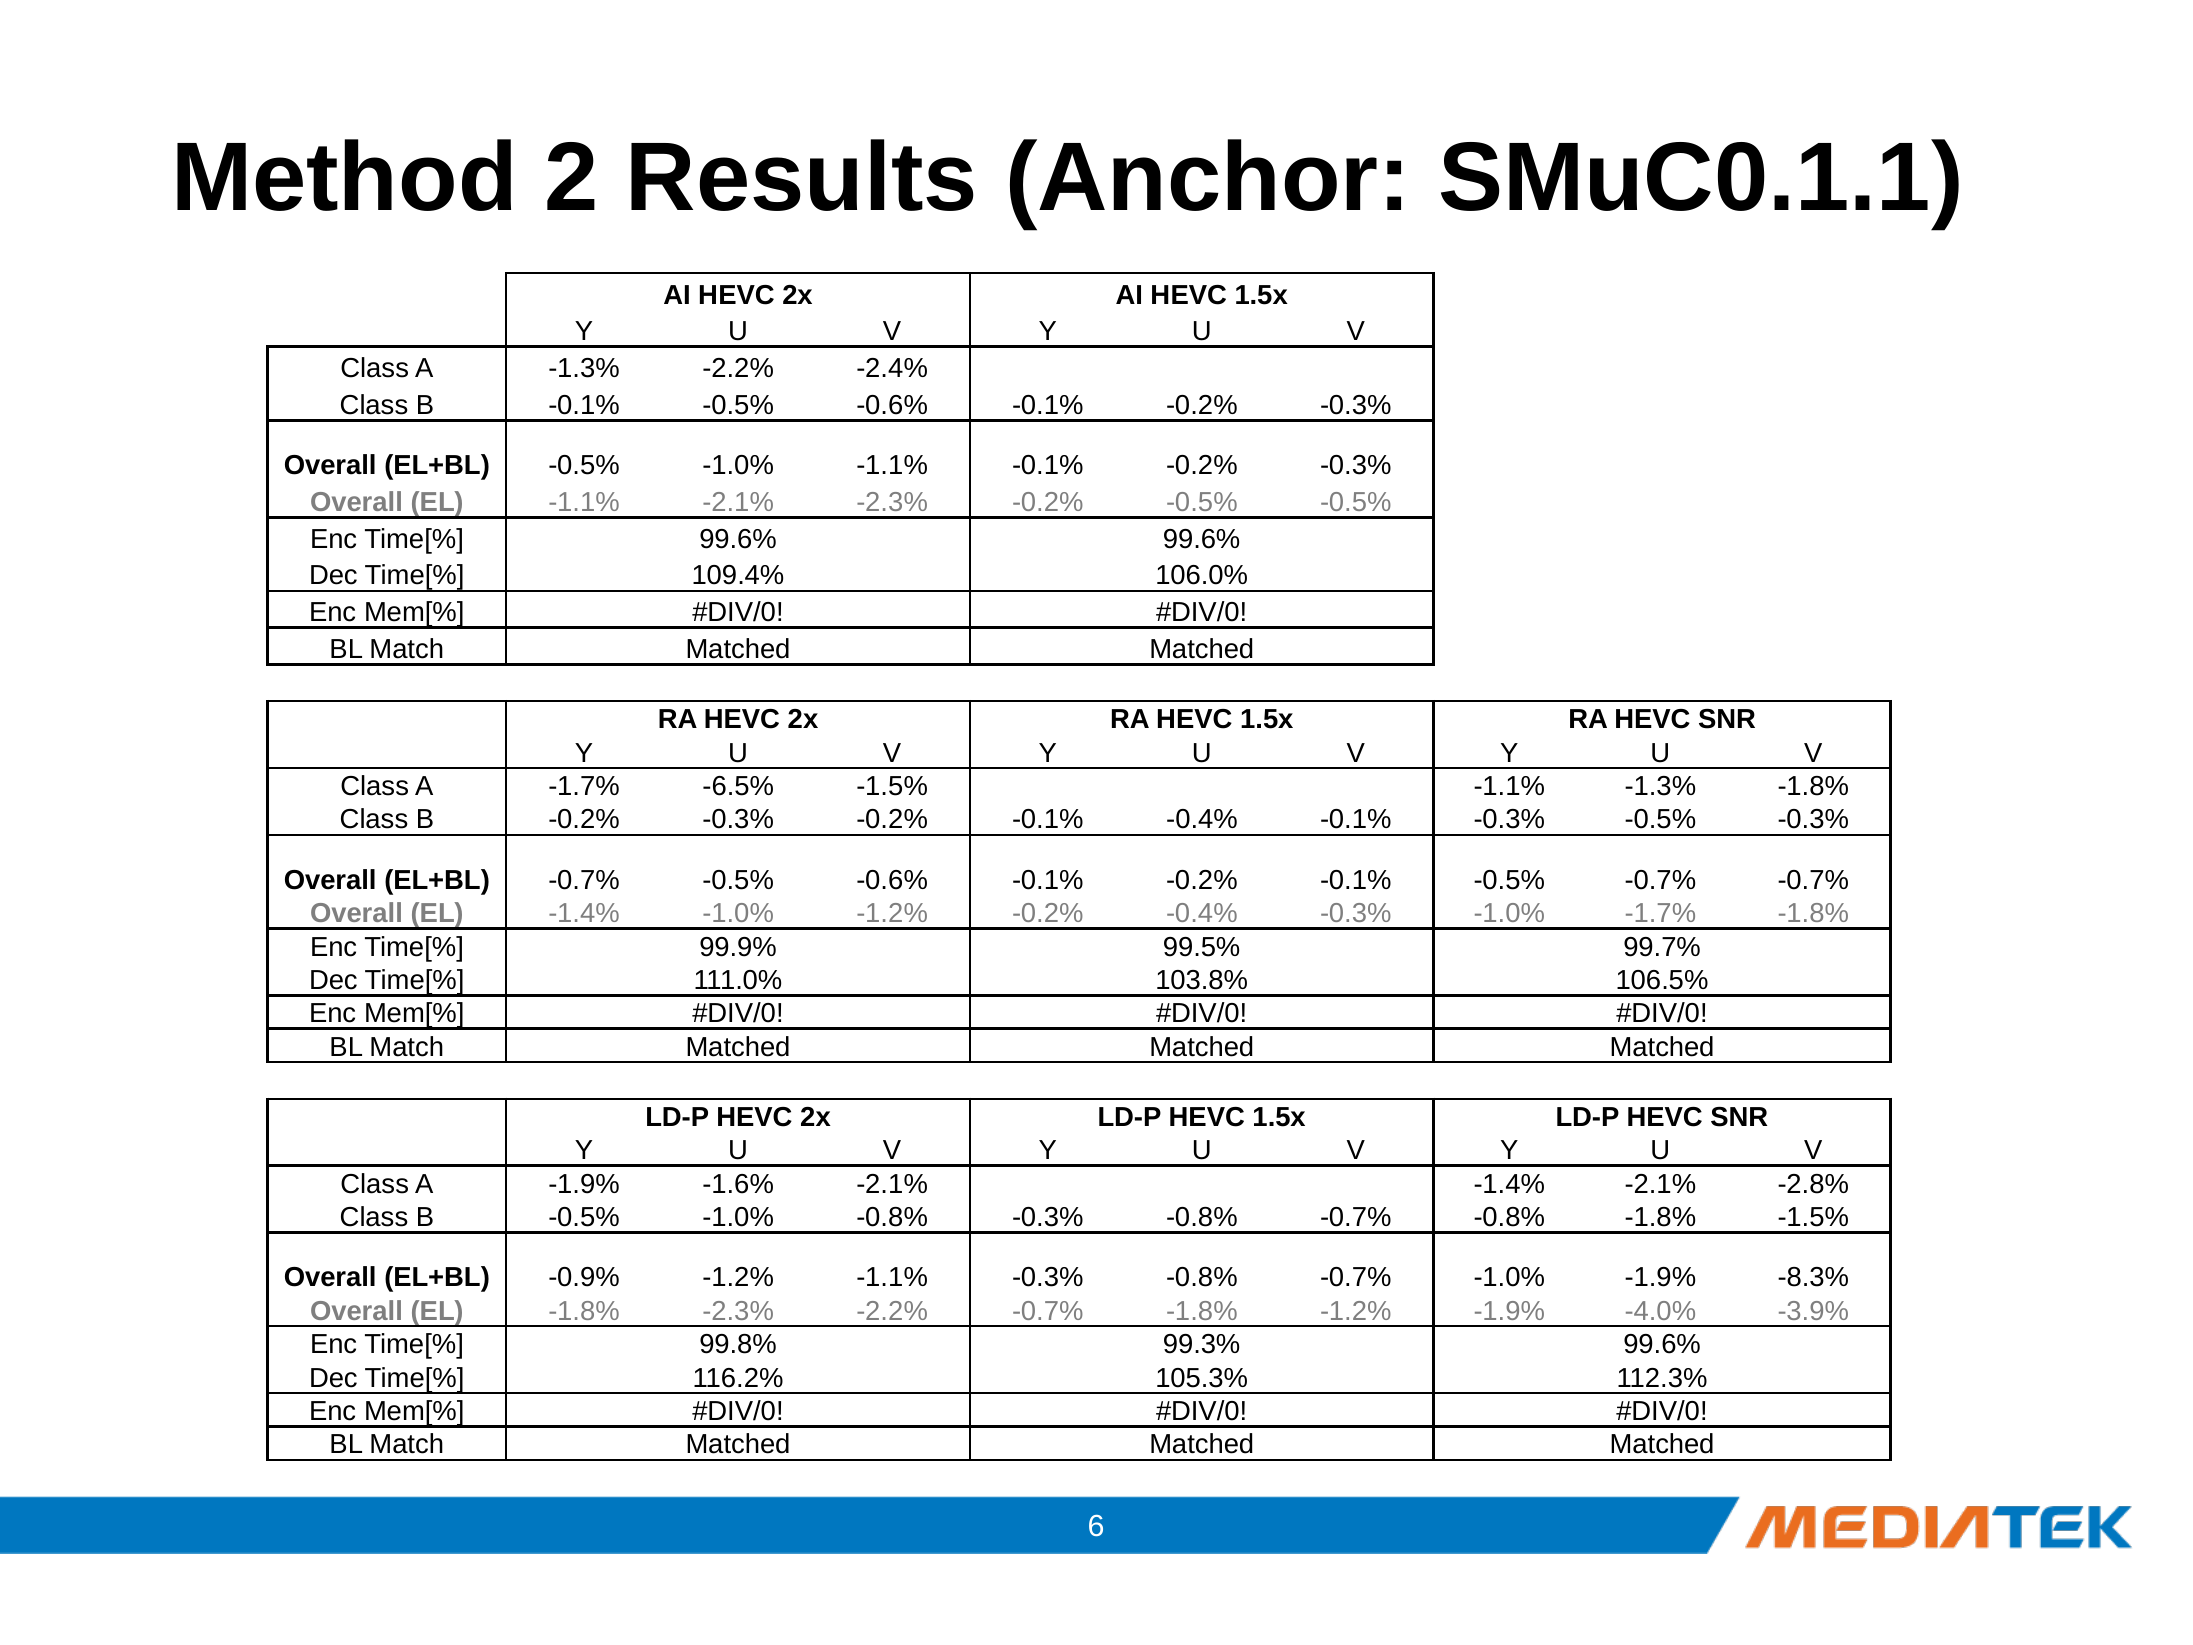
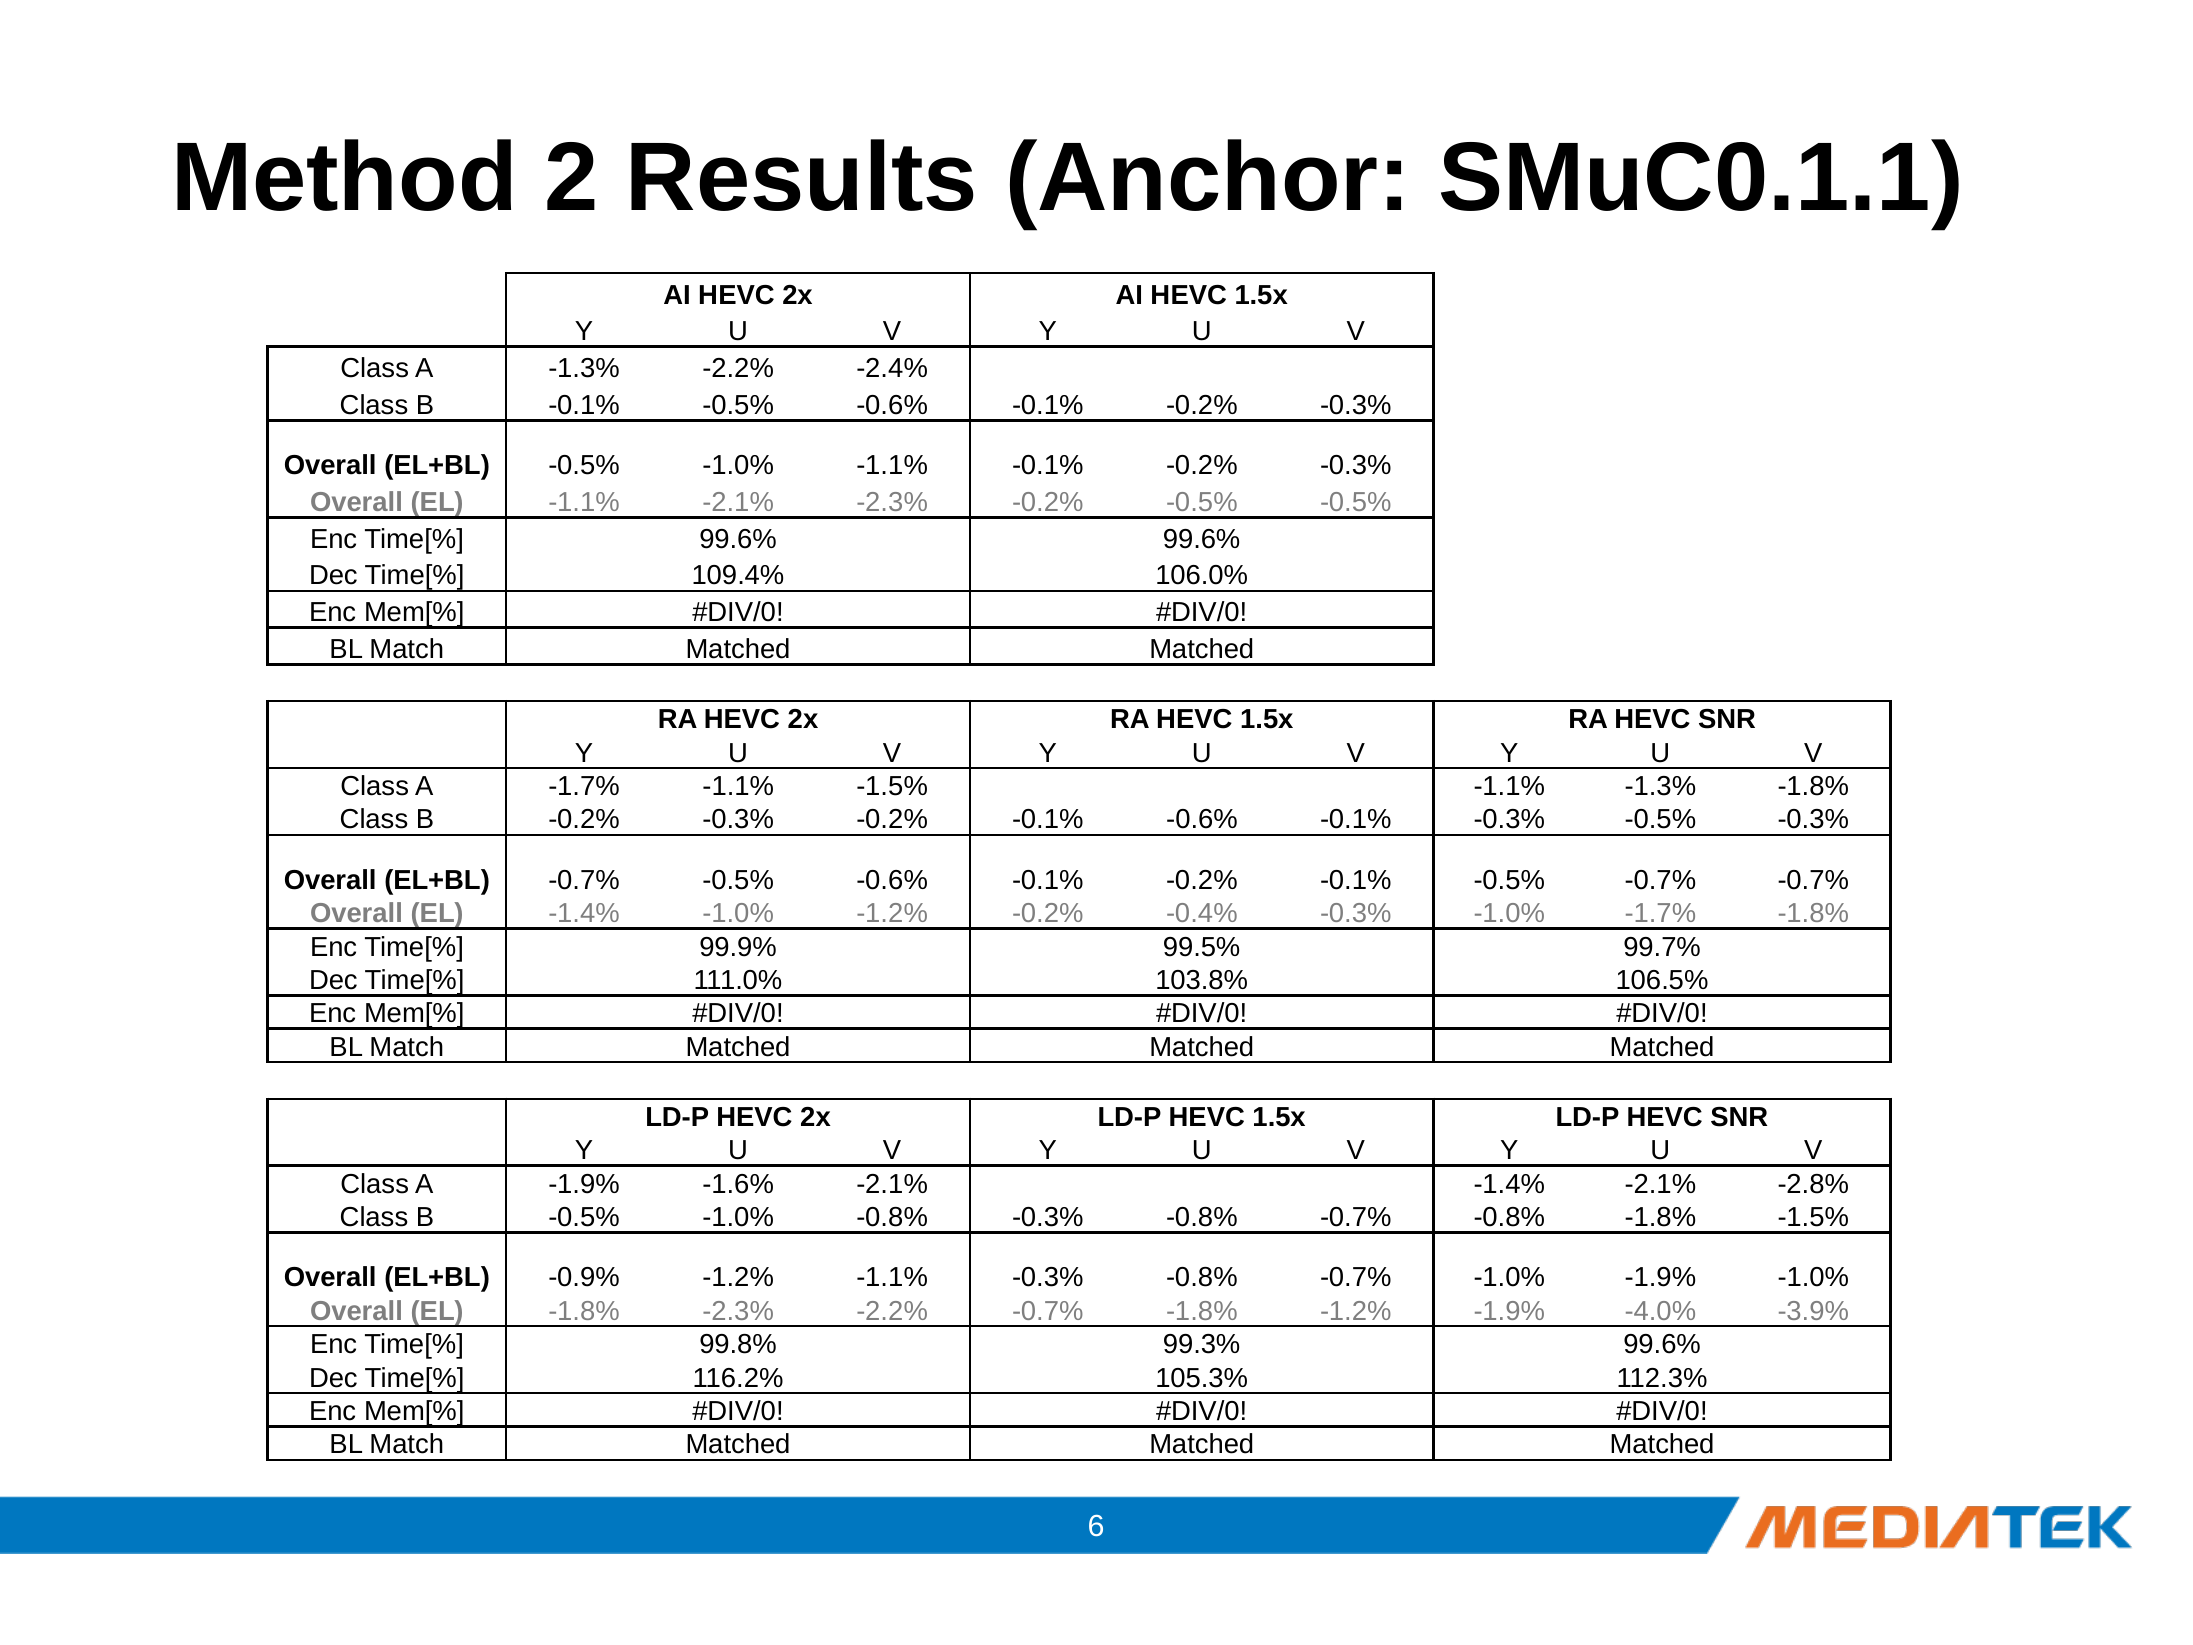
-1.7% -6.5%: -6.5% -> -1.1%
-0.1% -0.4%: -0.4% -> -0.6%
-1.9% -8.3%: -8.3% -> -1.0%
